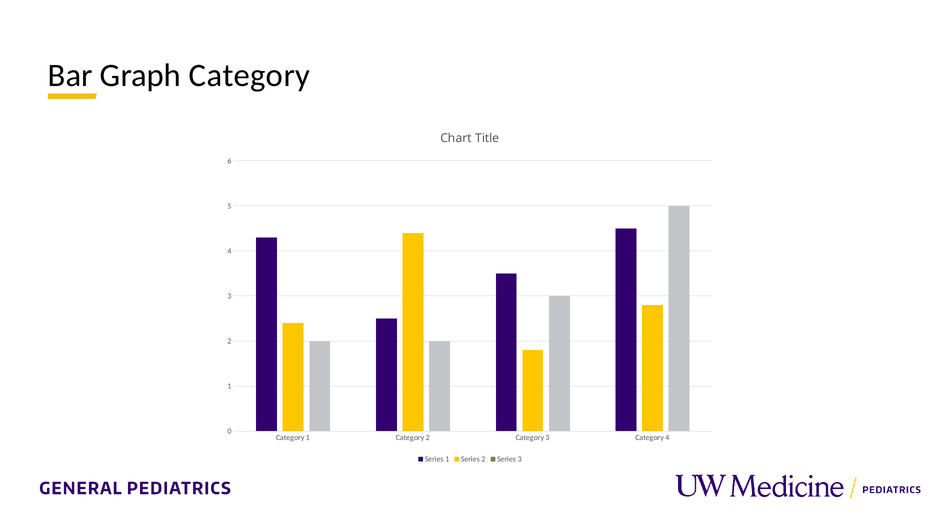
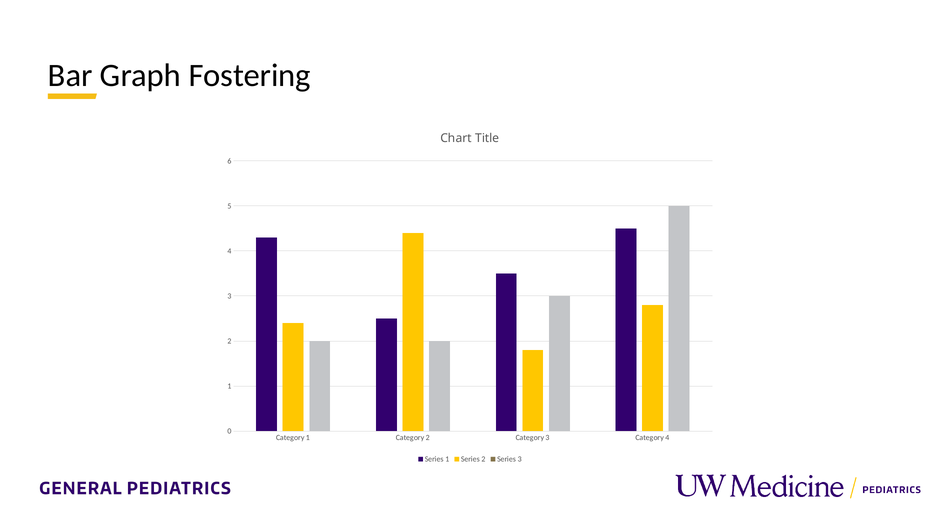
Graph Category: Category -> Fostering
